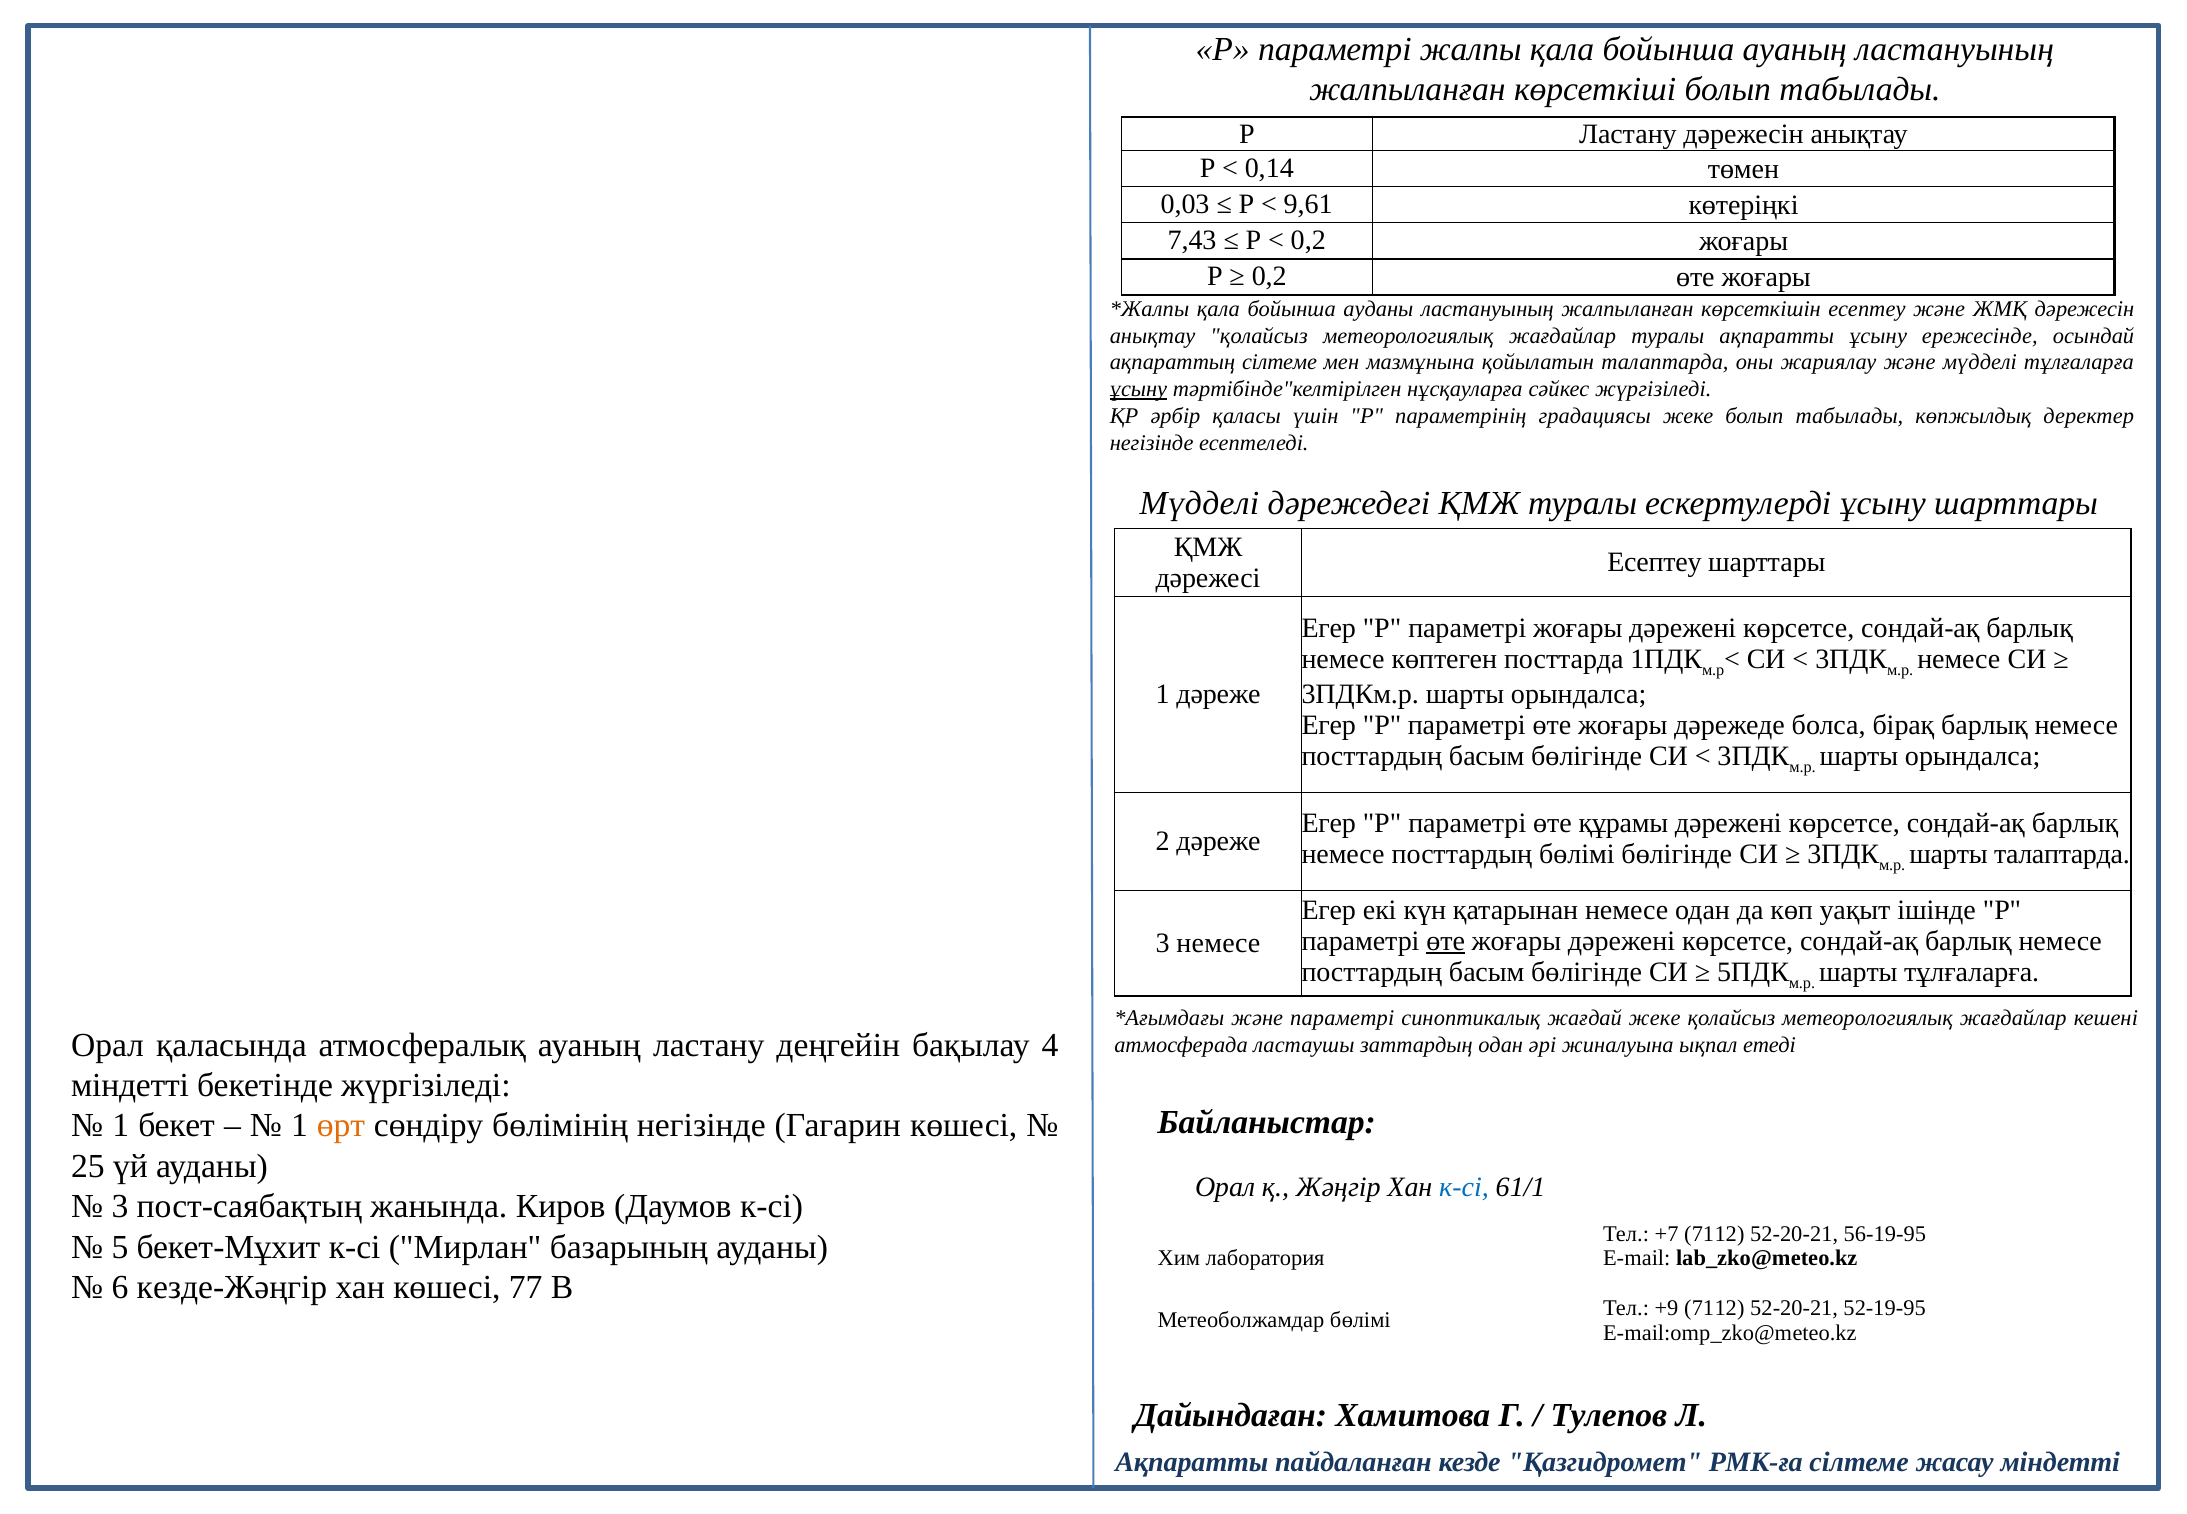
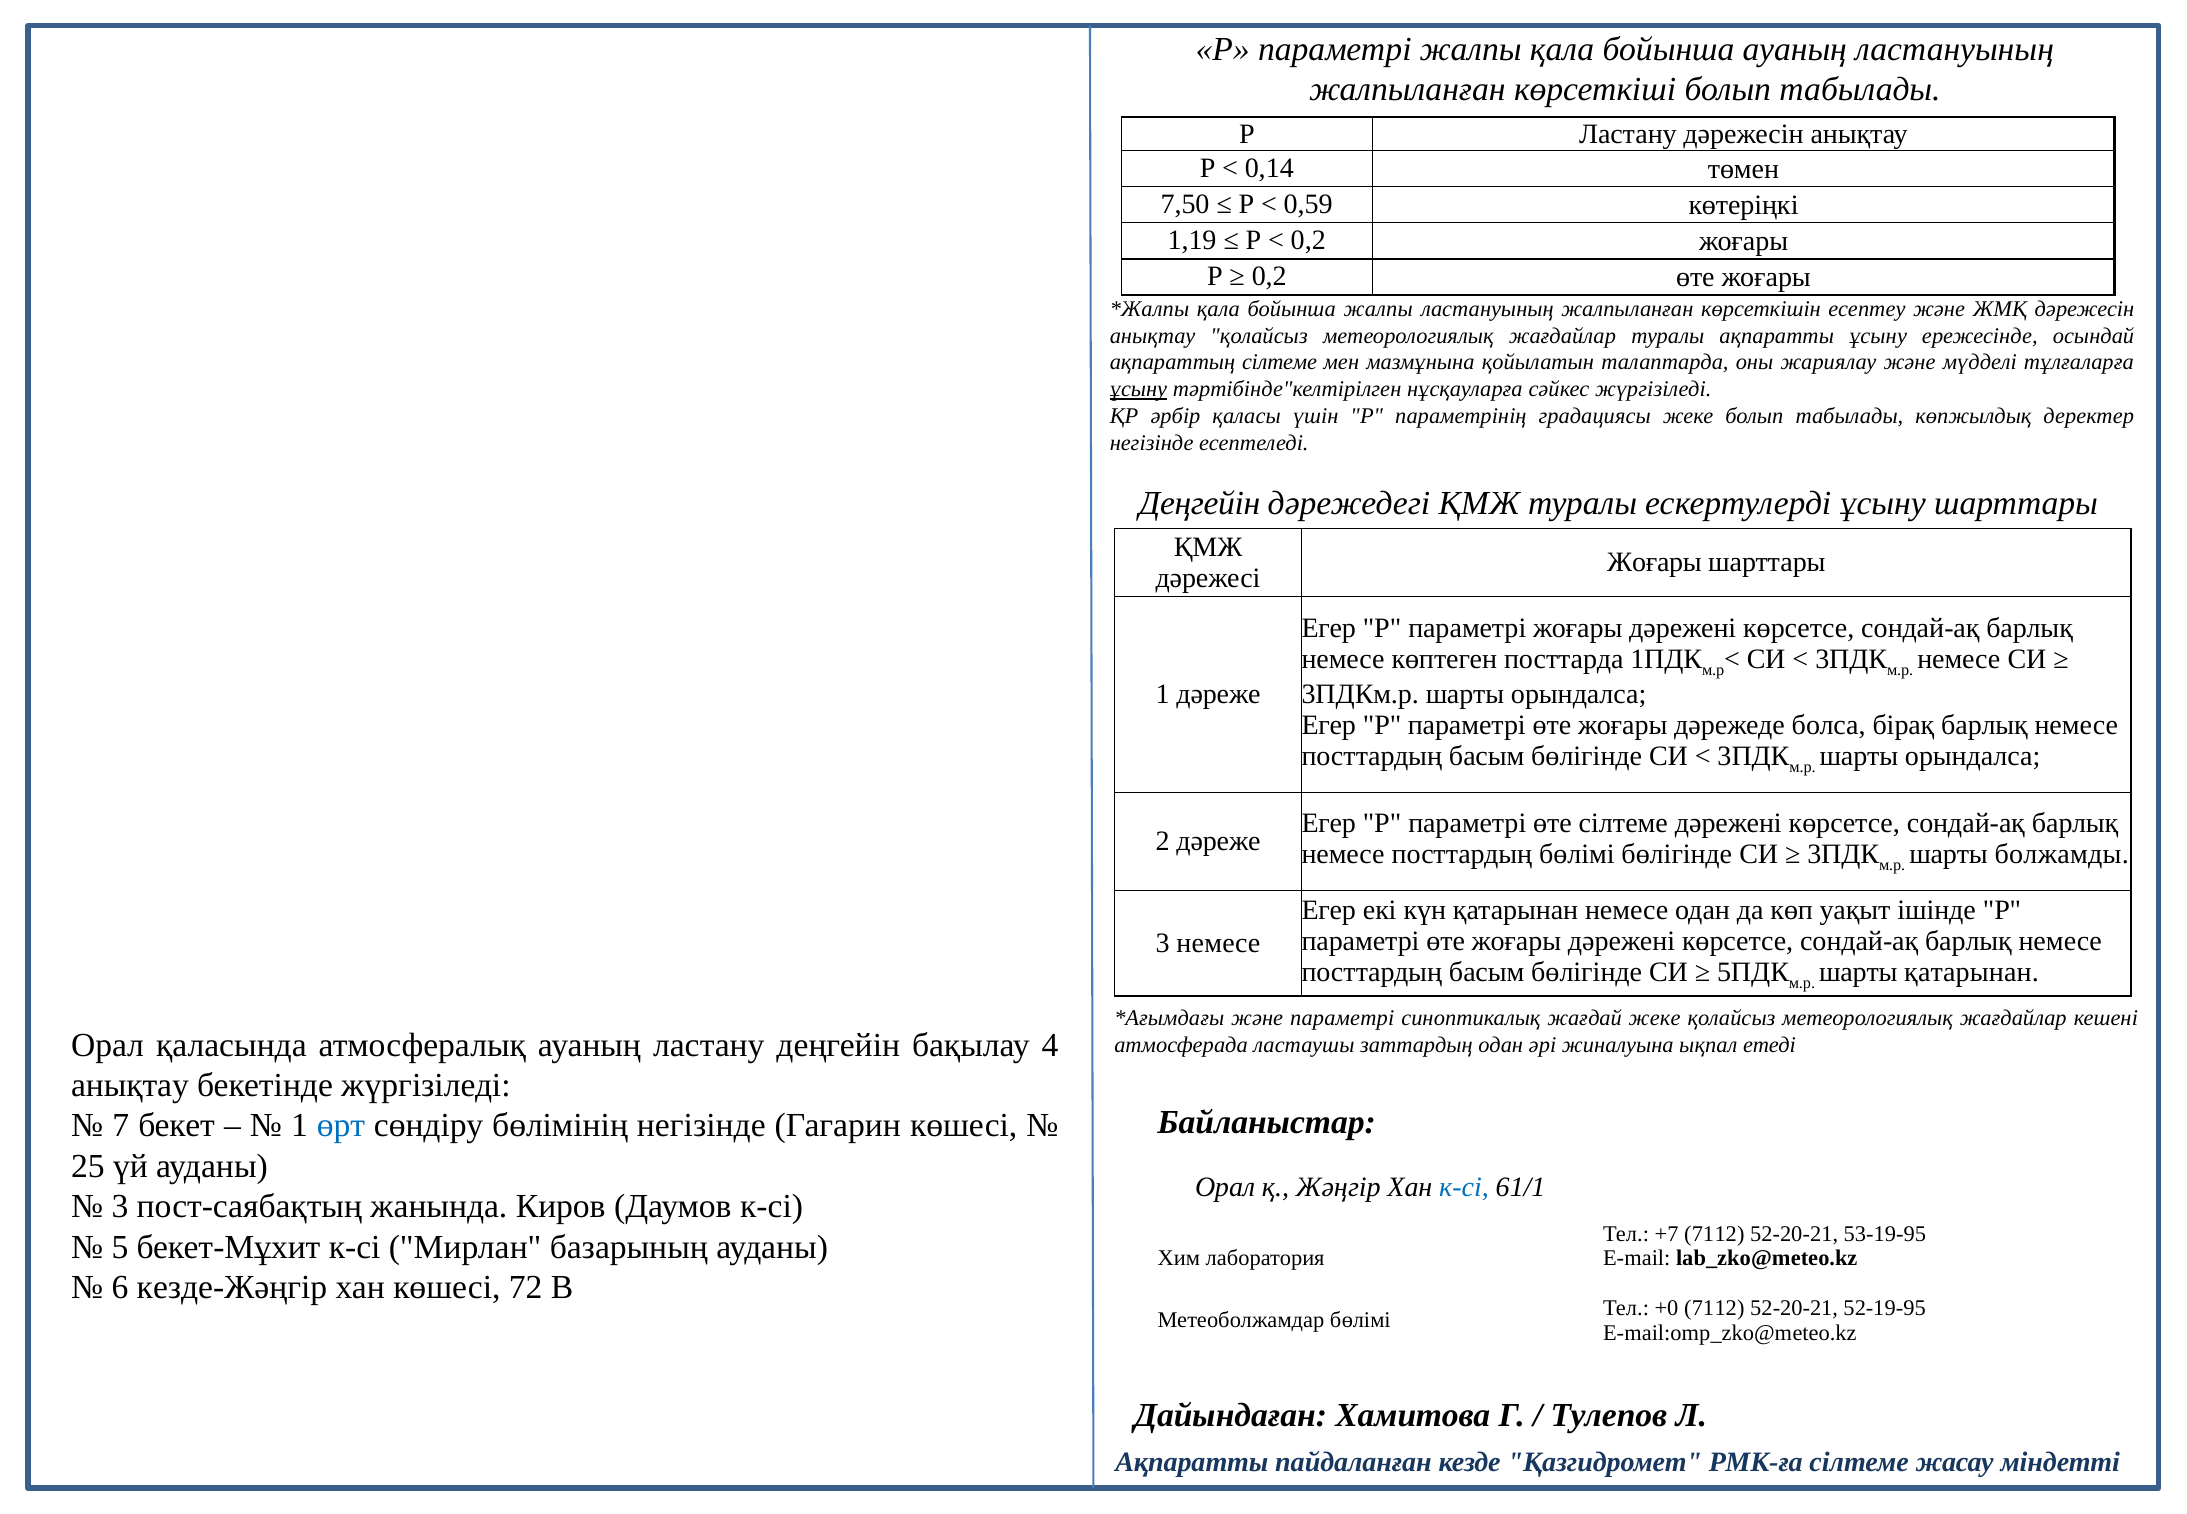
0,03: 0,03 -> 7,50
9,61: 9,61 -> 0,59
7,43: 7,43 -> 1,19
бойынша ауданы: ауданы -> жалпы
Мүдделі at (1199, 504): Мүдделі -> Деңгейін
Есептеу at (1654, 563): Есептеу -> Жоғары
өте құрамы: құрамы -> сілтеме
шарты талаптарда: талаптарда -> болжамды
өте at (1446, 941) underline: present -> none
шарты тұлғаларға: тұлғаларға -> қатарынан
міндетті at (130, 1086): міндетті -> анықтау
1 at (121, 1126): 1 -> 7
өрт colour: orange -> blue
56-19-95: 56-19-95 -> 53-19-95
77: 77 -> 72
+9: +9 -> +0
